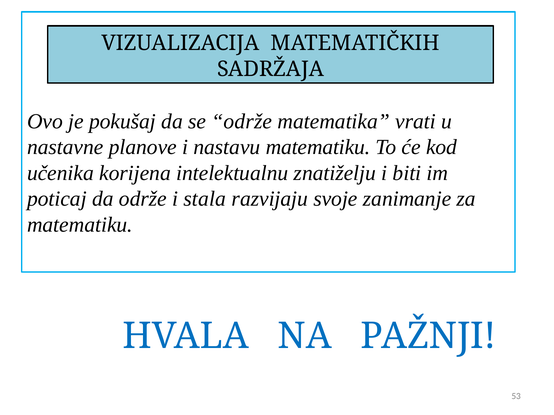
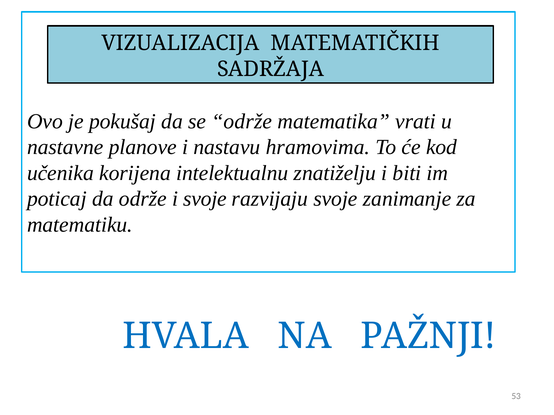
nastavu matematiku: matematiku -> hramovima
i stala: stala -> svoje
